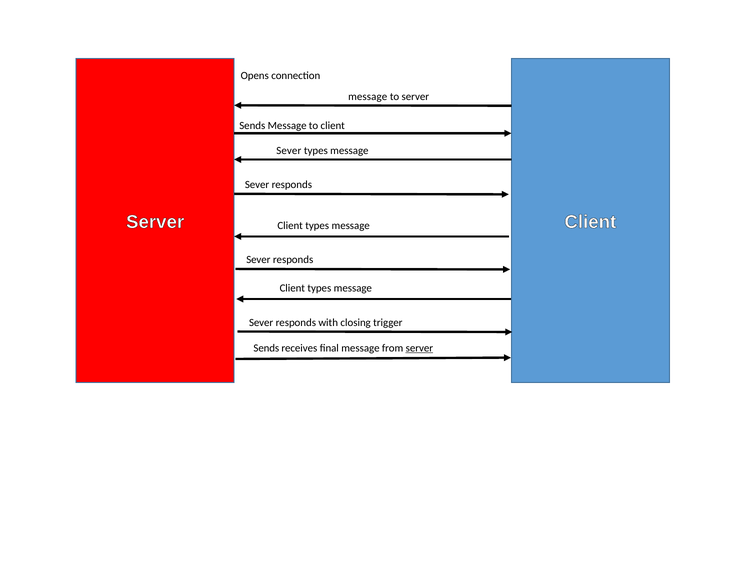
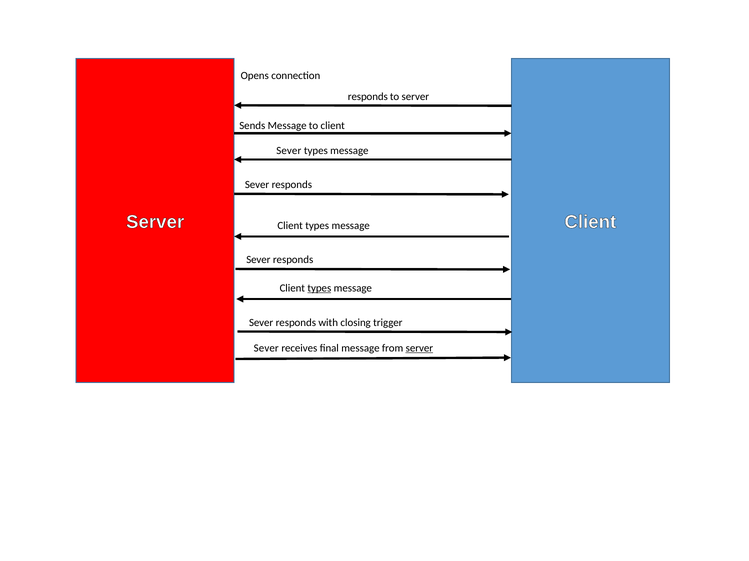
message at (368, 97): message -> responds
types at (319, 289) underline: none -> present
Sends at (266, 349): Sends -> Sever
